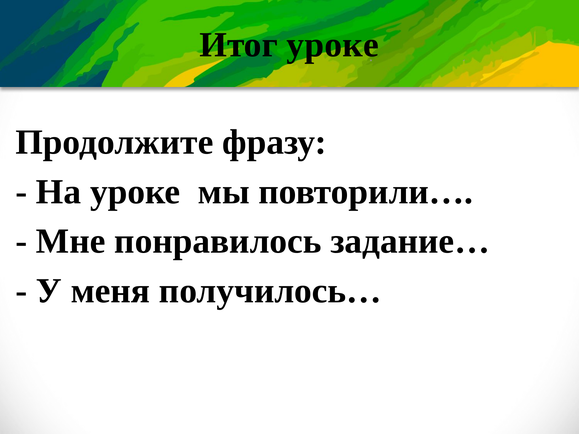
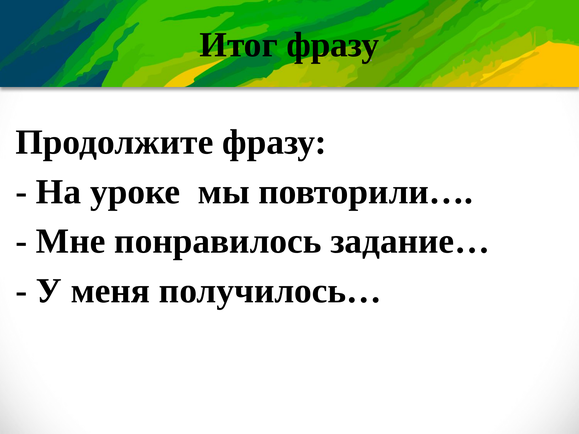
Итог уроке: уроке -> фразу
